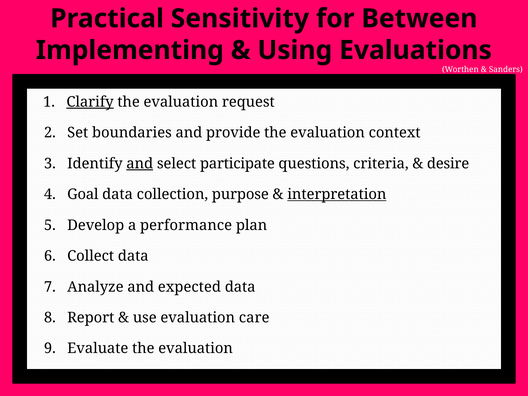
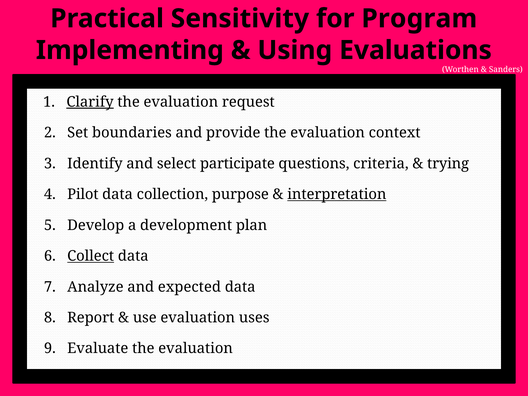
Between: Between -> Program
and at (140, 164) underline: present -> none
desire: desire -> trying
Goal: Goal -> Pilot
performance: performance -> development
Collect underline: none -> present
care: care -> uses
